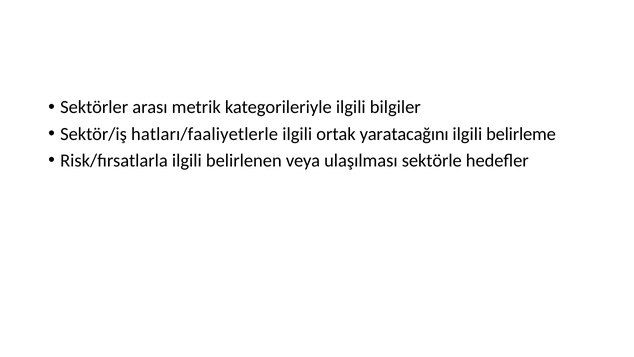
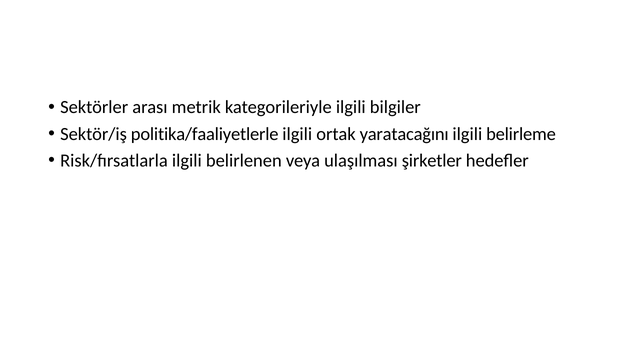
hatları/faaliyetlerle: hatları/faaliyetlerle -> politika/faaliyetlerle
sektörle: sektörle -> şirketler
